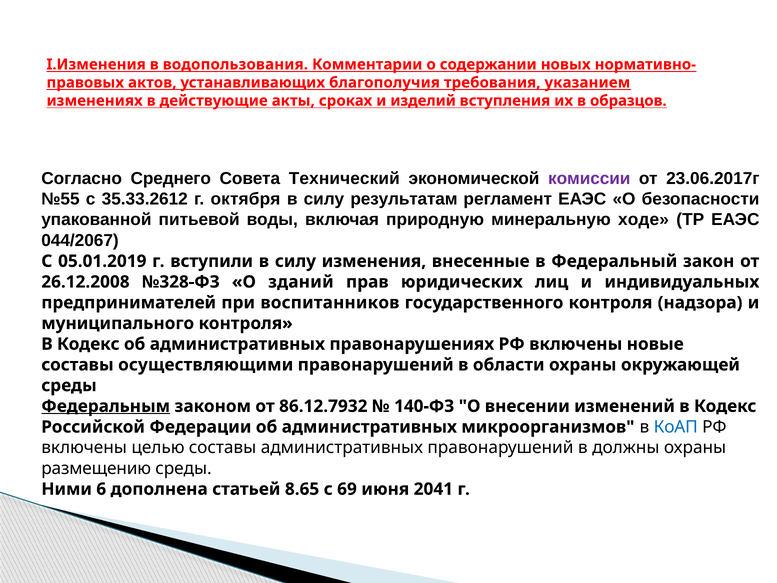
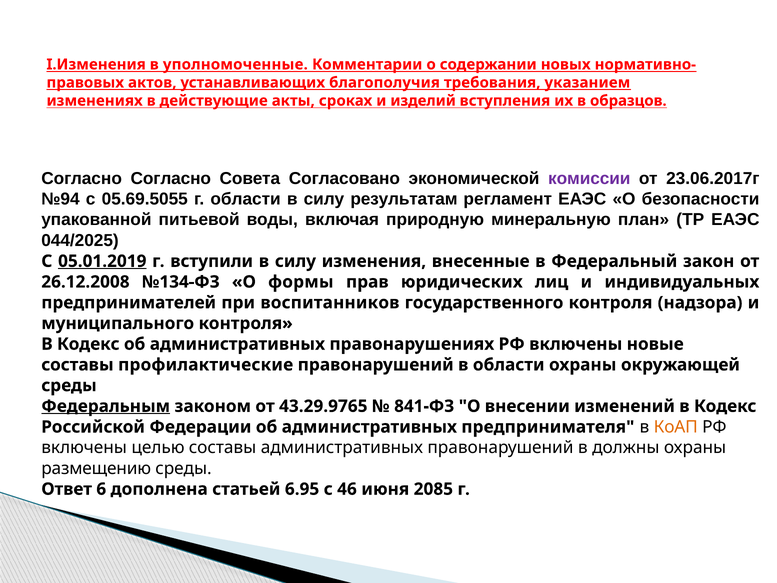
водопользования: водопользования -> уполномоченные
Согласно Среднего: Среднего -> Согласно
Технический: Технический -> Согласовано
№55: №55 -> №94
35.33.2612: 35.33.2612 -> 05.69.5055
г октября: октября -> области
ходе: ходе -> план
044/2067: 044/2067 -> 044/2025
05.01.2019 underline: none -> present
№328-ФЗ: №328-ФЗ -> №134-ФЗ
зданий: зданий -> формы
осуществляющими: осуществляющими -> профилактические
86.12.7932: 86.12.7932 -> 43.29.9765
140-ФЗ: 140-ФЗ -> 841-ФЗ
микроорганизмов: микроорганизмов -> предпринимателя
КоАП colour: blue -> orange
Ними: Ними -> Ответ
8.65: 8.65 -> 6.95
69: 69 -> 46
2041: 2041 -> 2085
